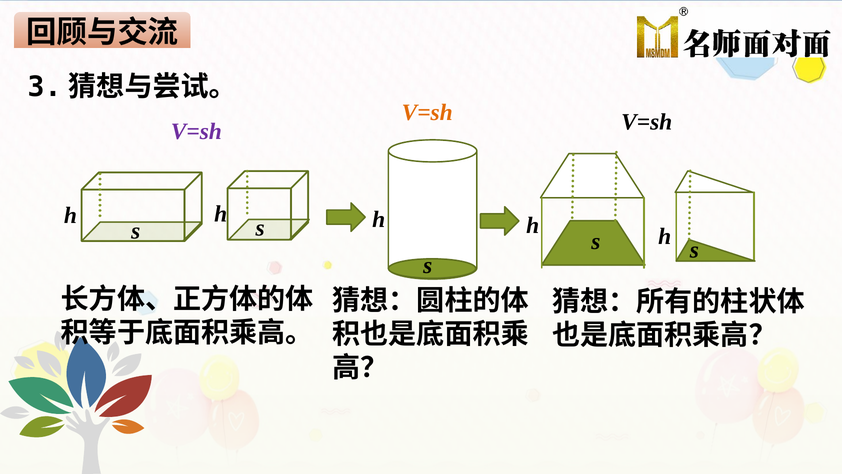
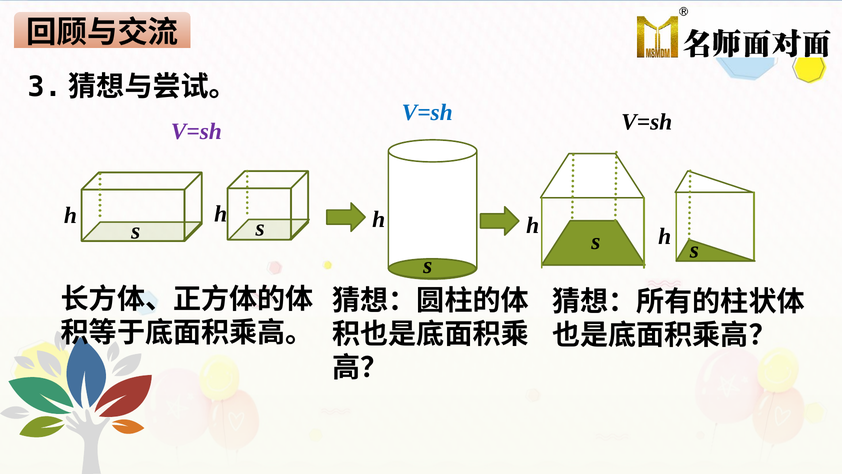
V=sh at (427, 112) colour: orange -> blue
